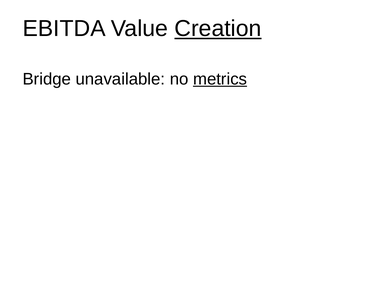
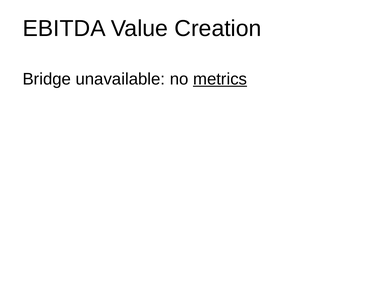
Creation underline: present -> none
